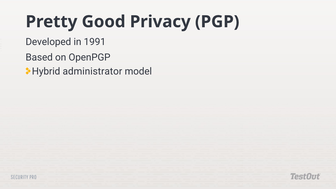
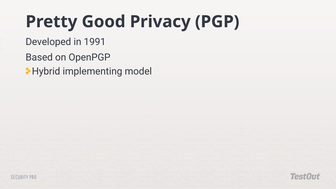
administrator: administrator -> implementing
